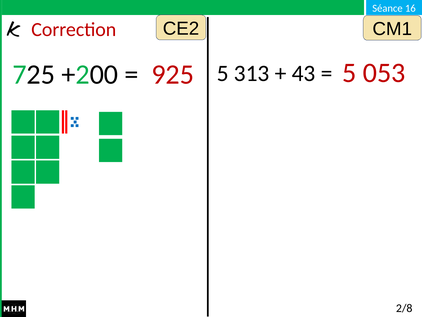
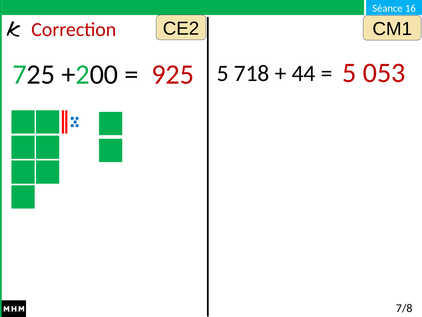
313: 313 -> 718
43: 43 -> 44
2/8: 2/8 -> 7/8
